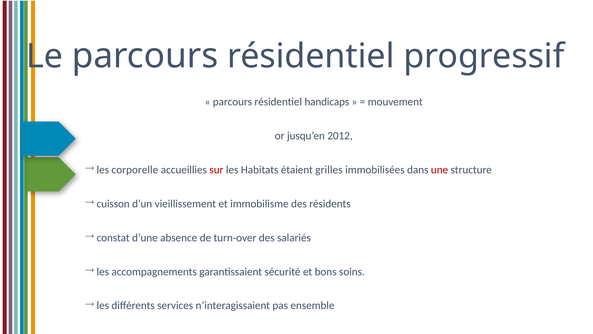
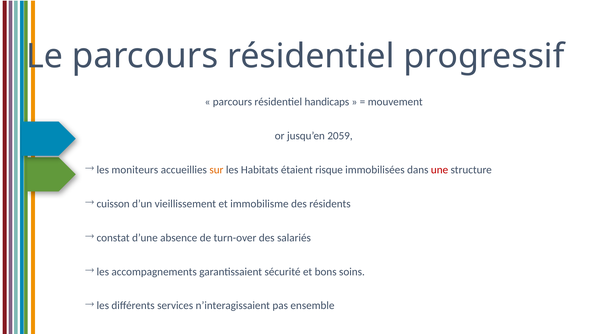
2012: 2012 -> 2059
corporelle: corporelle -> moniteurs
sur colour: red -> orange
grilles: grilles -> risque
